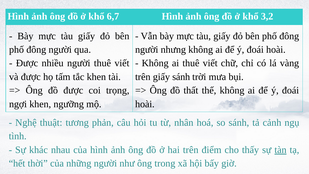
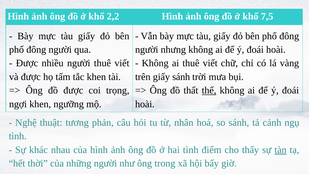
6,7: 6,7 -> 2,2
3,2: 3,2 -> 7,5
thế underline: none -> present
hai trên: trên -> tình
